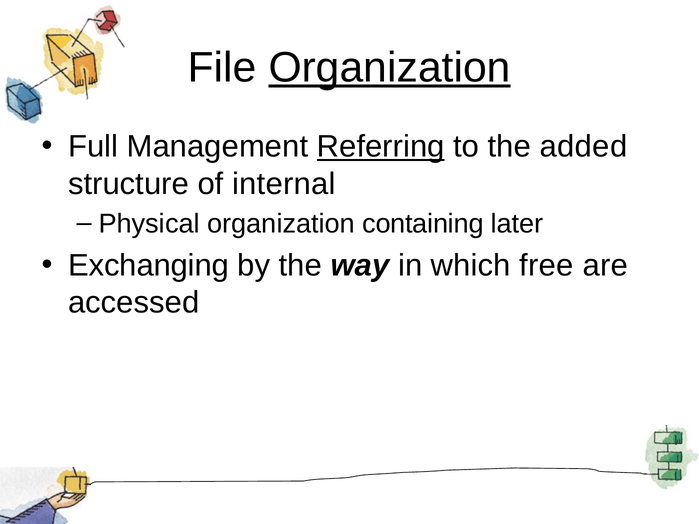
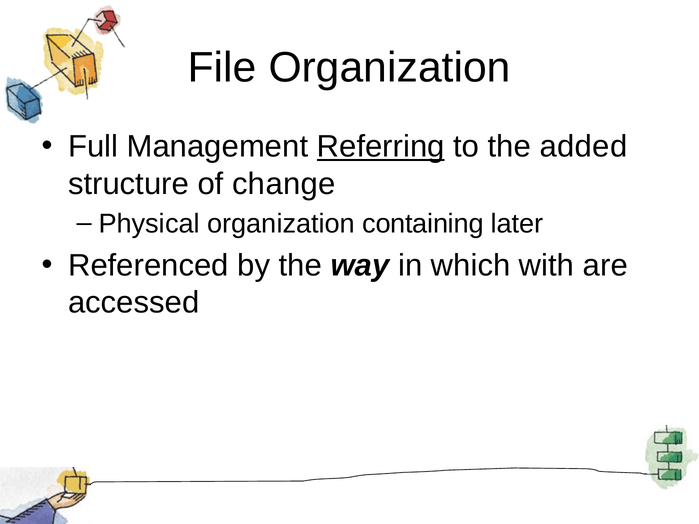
Organization at (390, 68) underline: present -> none
internal: internal -> change
Exchanging: Exchanging -> Referenced
free: free -> with
